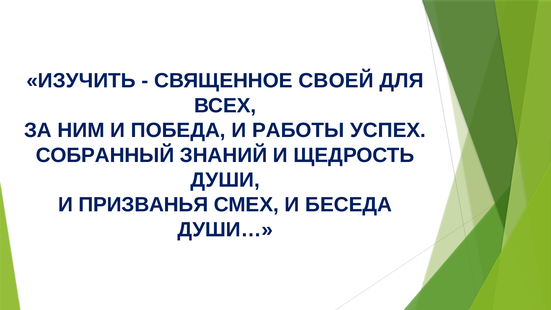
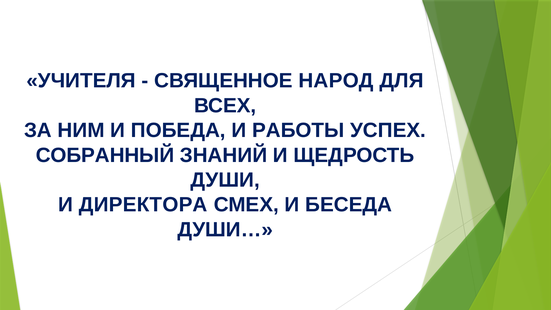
ИЗУЧИТЬ: ИЗУЧИТЬ -> УЧИТЕЛЯ
СВОЕЙ: СВОЕЙ -> НАРОД
ПРИЗВАНЬЯ: ПРИЗВАНЬЯ -> ДИРЕКТОРА
